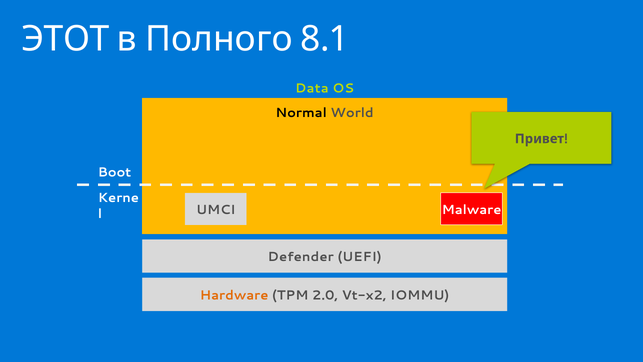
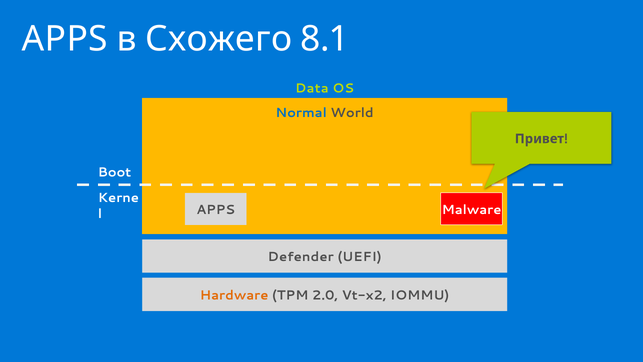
ЭТОТ at (65, 39): ЭТОТ -> APPS
Полного: Полного -> Схожего
Normal colour: black -> blue
UMCI at (216, 210): UMCI -> APPS
